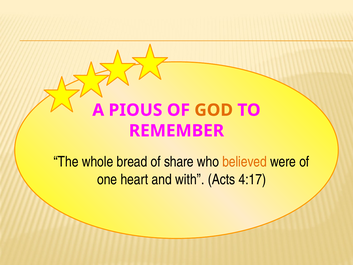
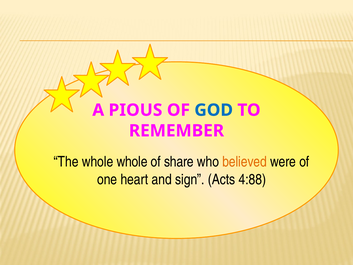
GOD colour: orange -> blue
whole bread: bread -> whole
with: with -> sign
4:17: 4:17 -> 4:88
